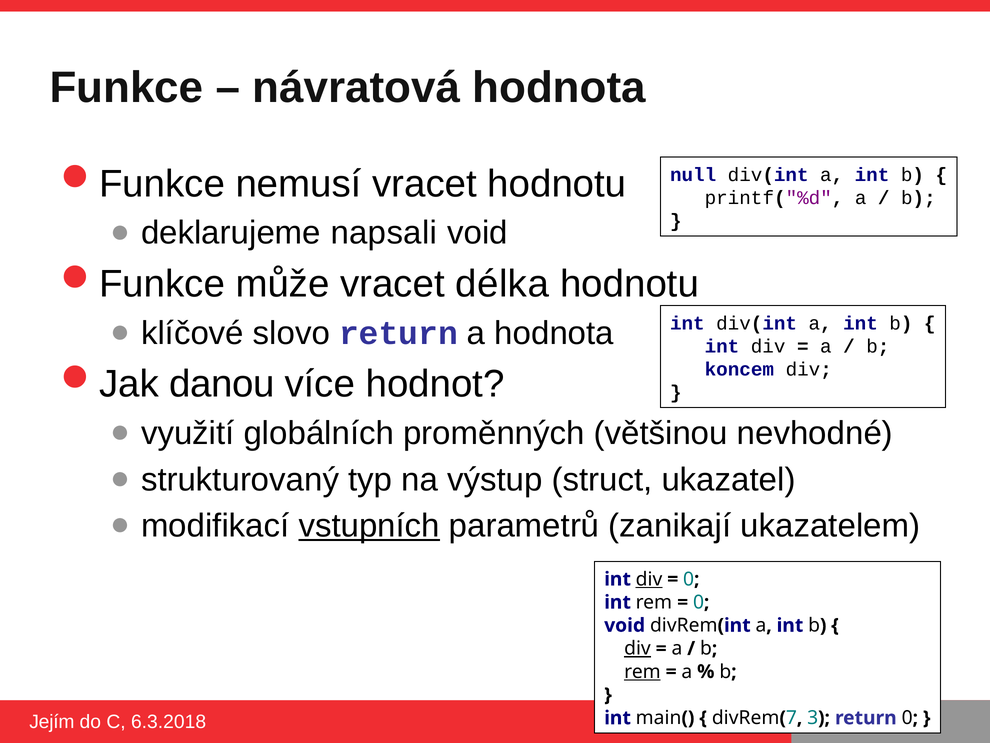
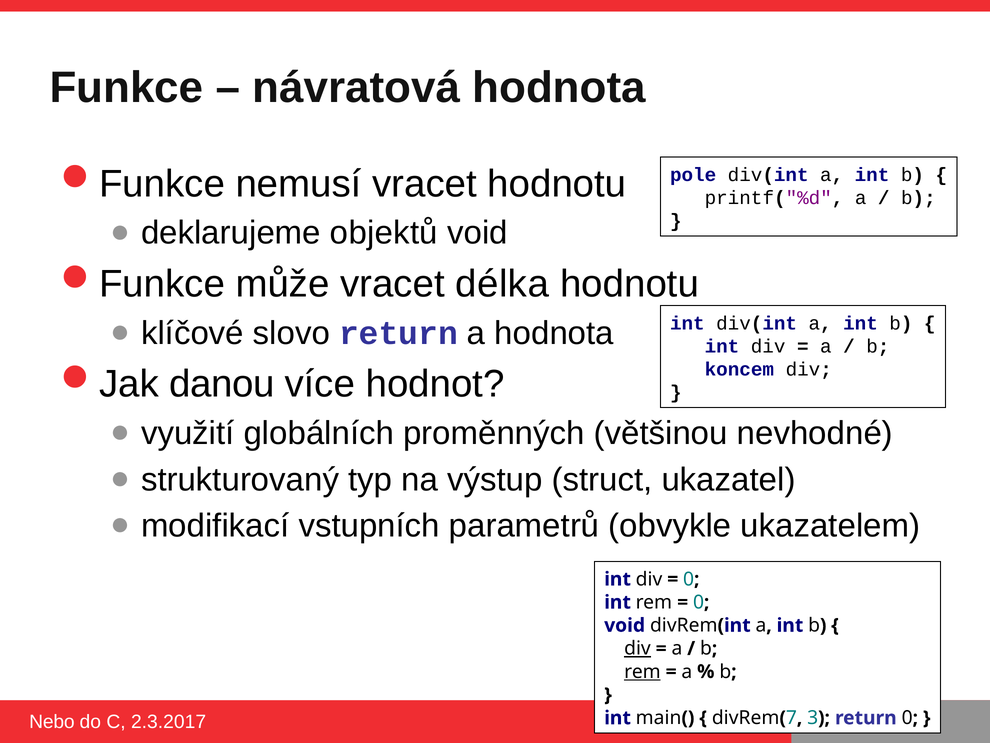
null: null -> pole
napsali: napsali -> objektů
vstupních underline: present -> none
zanikají: zanikají -> obvykle
div at (649, 579) underline: present -> none
Jejím: Jejím -> Nebo
6.3.2018: 6.3.2018 -> 2.3.2017
